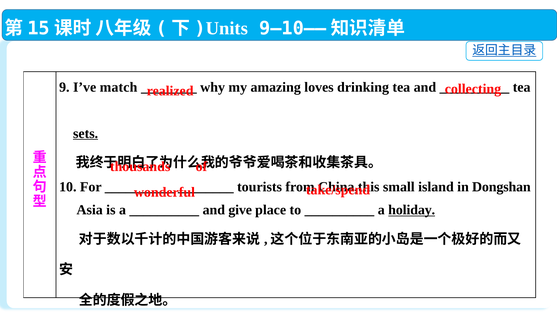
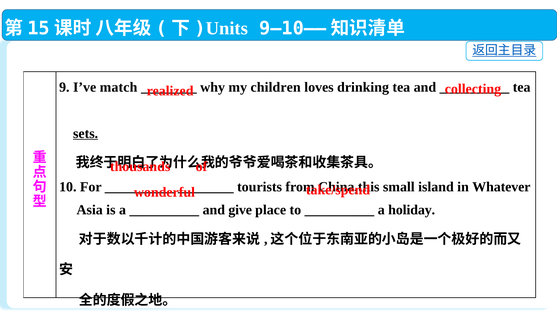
amazing: amazing -> children
Dongshan: Dongshan -> Whatever
holiday underline: present -> none
